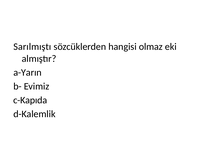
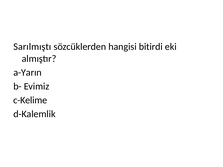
olmaz: olmaz -> bitirdi
c-Kapıda: c-Kapıda -> c-Kelime
